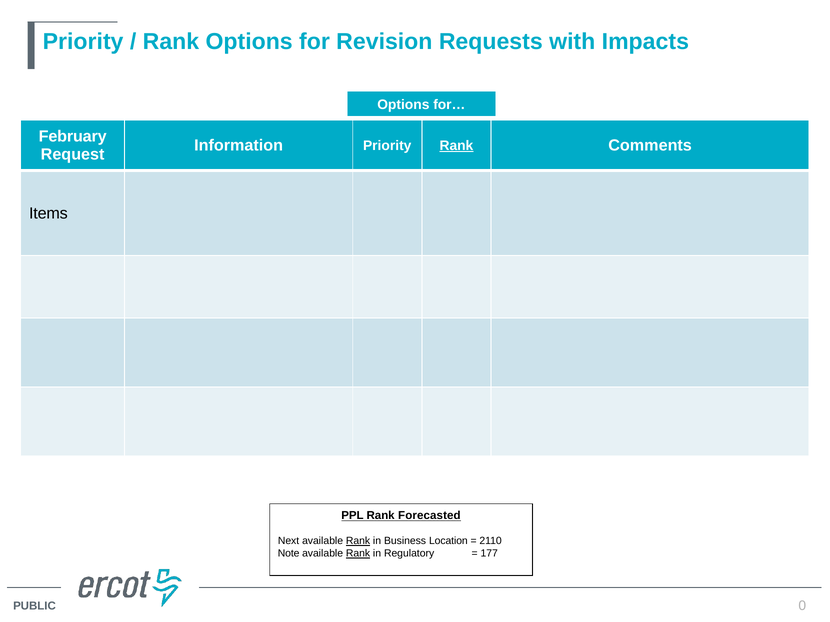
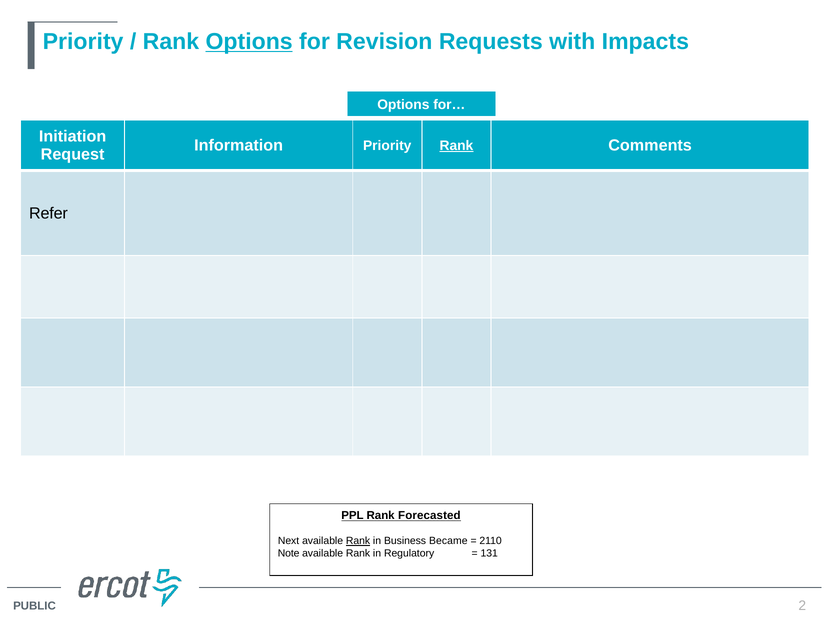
Options at (249, 42) underline: none -> present
February: February -> Initiation
Items: Items -> Refer
Location: Location -> Became
Rank at (358, 554) underline: present -> none
177: 177 -> 131
0: 0 -> 2
